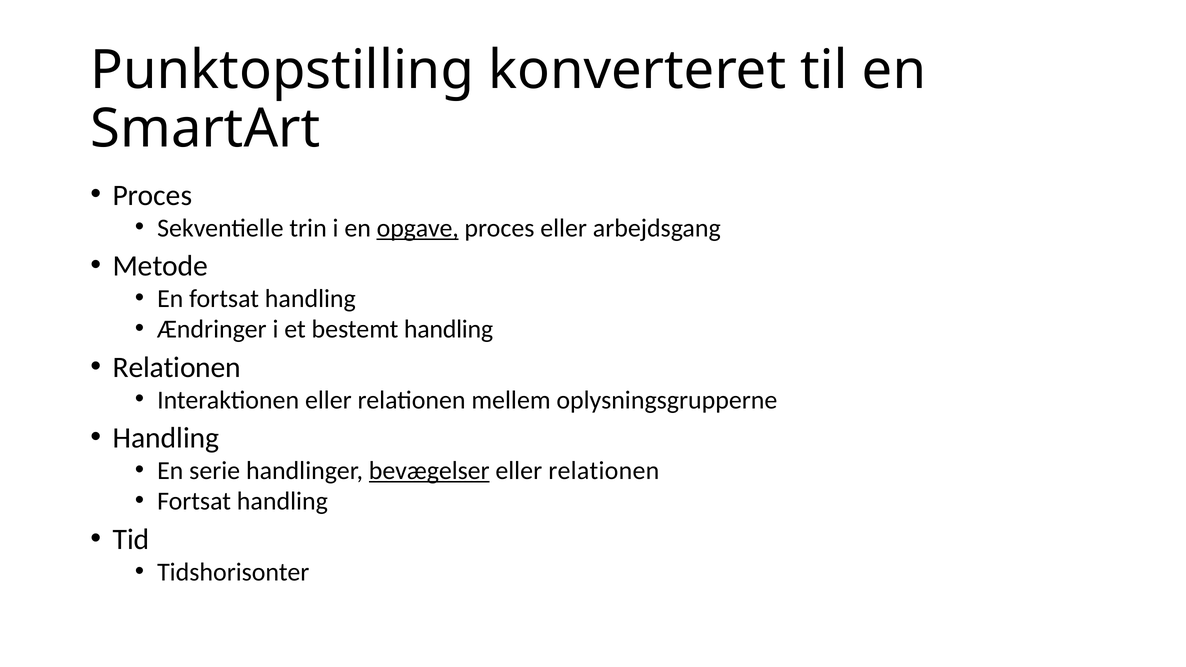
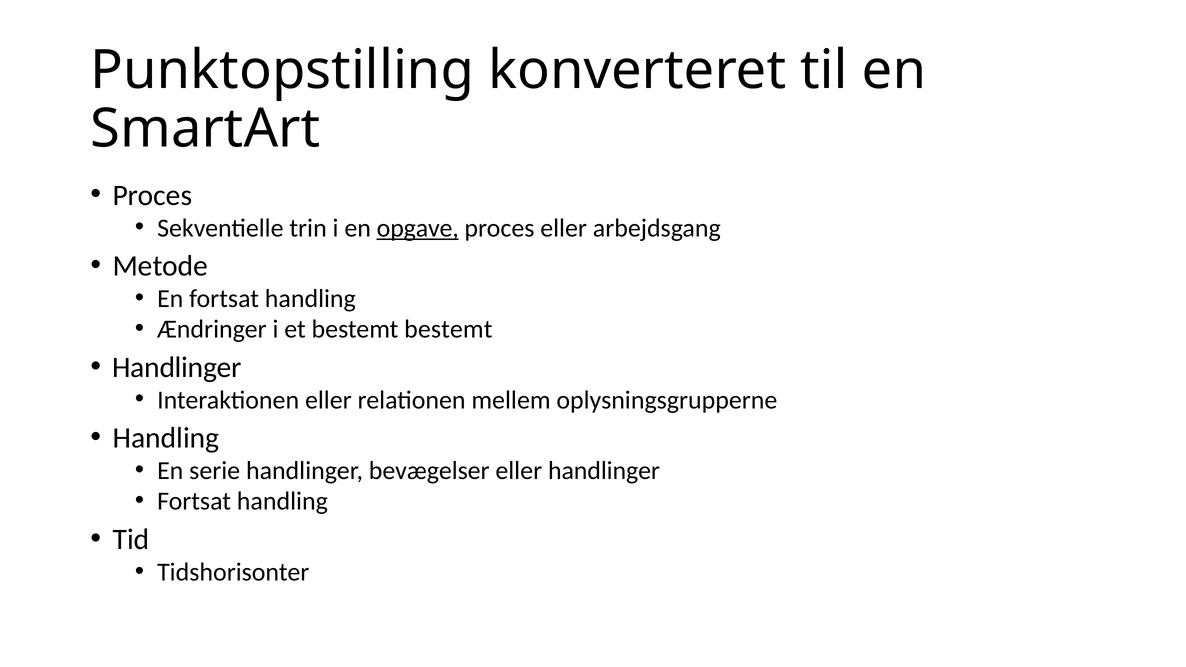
bestemt handling: handling -> bestemt
Relationen at (177, 367): Relationen -> Handlinger
bevægelser underline: present -> none
relationen at (604, 471): relationen -> handlinger
